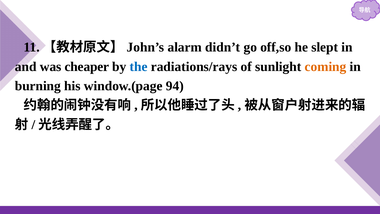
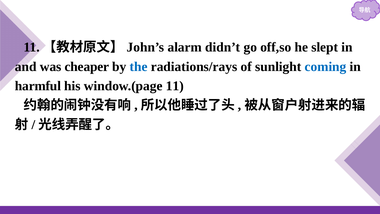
coming colour: orange -> blue
burning: burning -> harmful
window.(page 94: 94 -> 11
